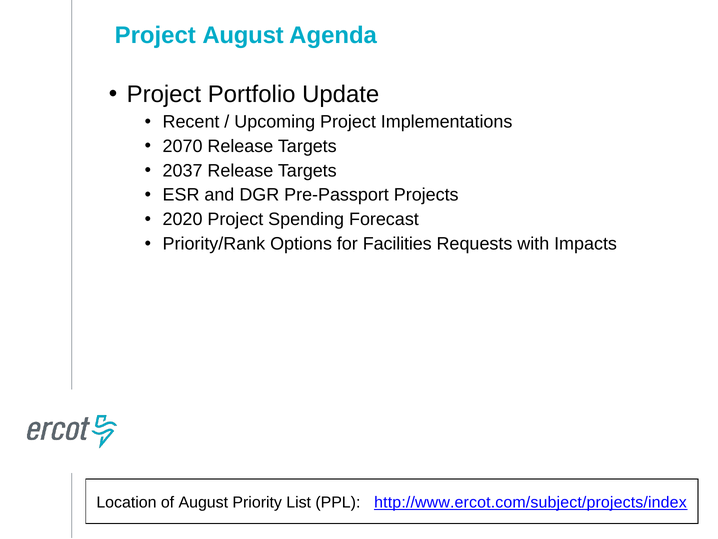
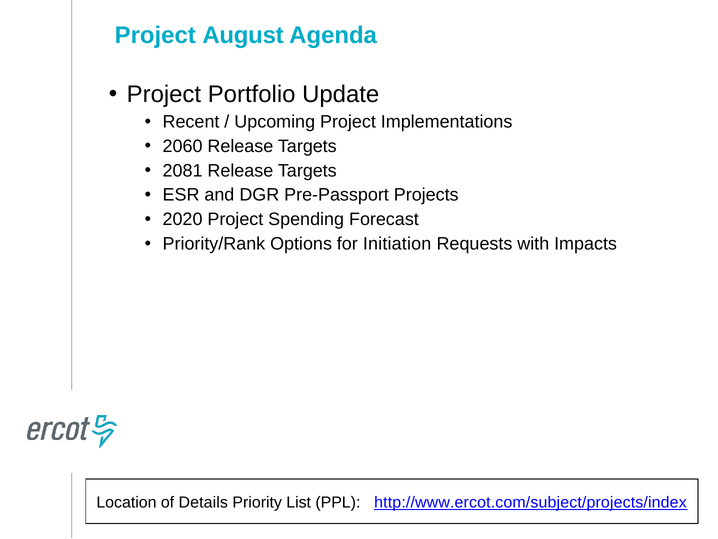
2070: 2070 -> 2060
2037: 2037 -> 2081
Facilities: Facilities -> Initiation
of August: August -> Details
